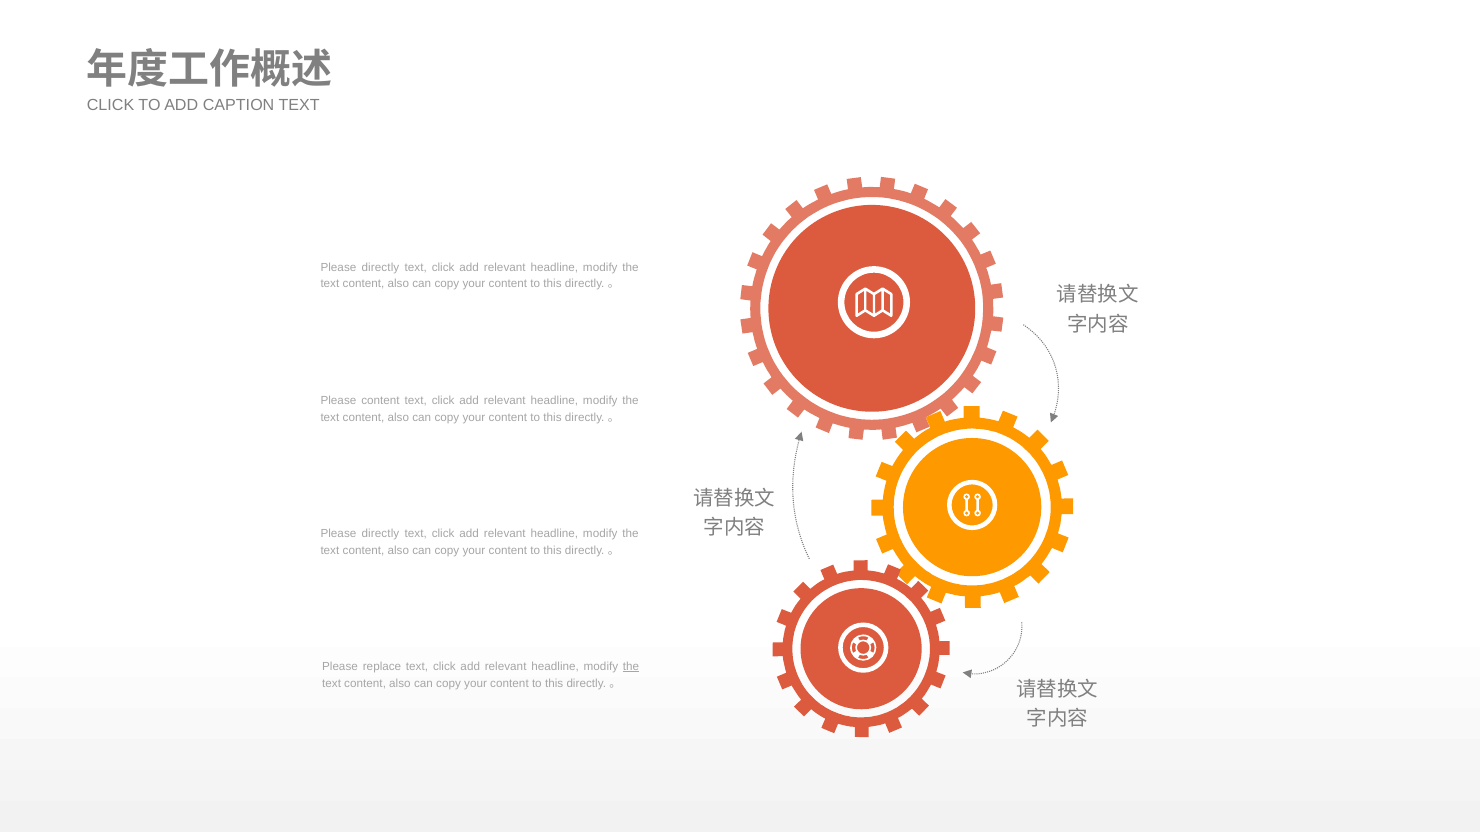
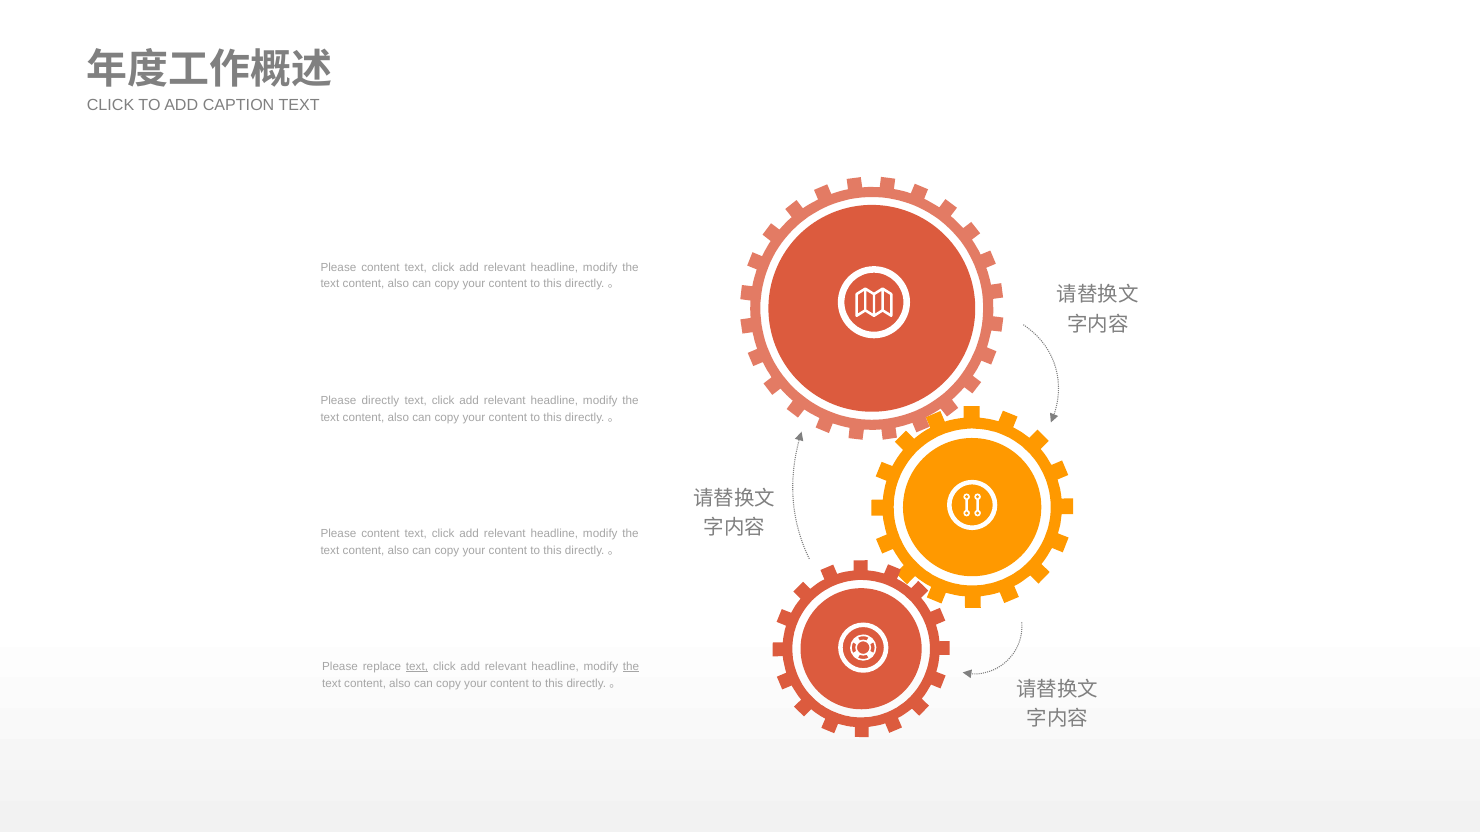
directly at (380, 267): directly -> content
Please content: content -> directly
directly at (380, 534): directly -> content
text at (417, 667) underline: none -> present
